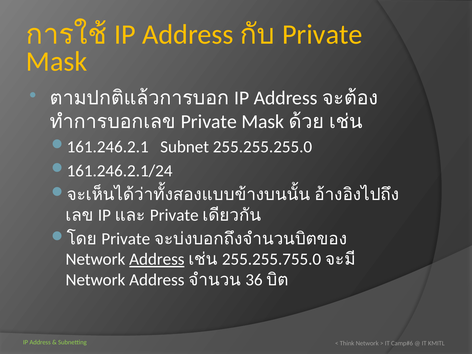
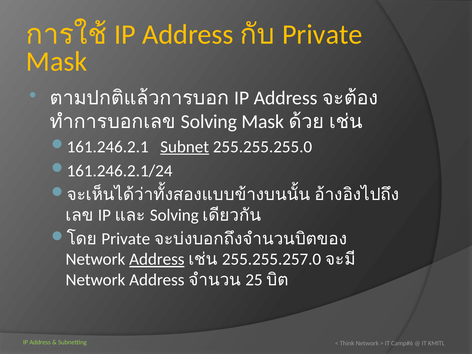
Private at (209, 122): Private -> Solving
Subnet underline: none -> present
Private at (174, 215): Private -> Solving
255.255.755.0: 255.255.755.0 -> 255.255.257.0
36: 36 -> 25
